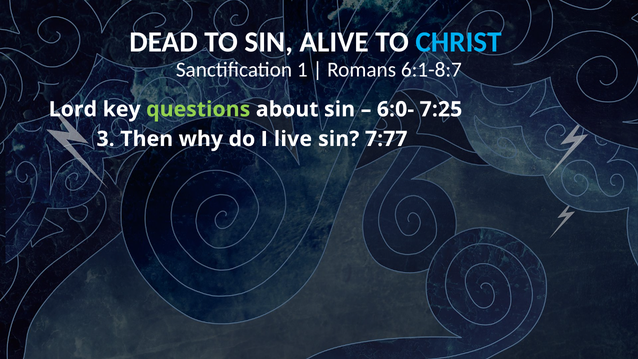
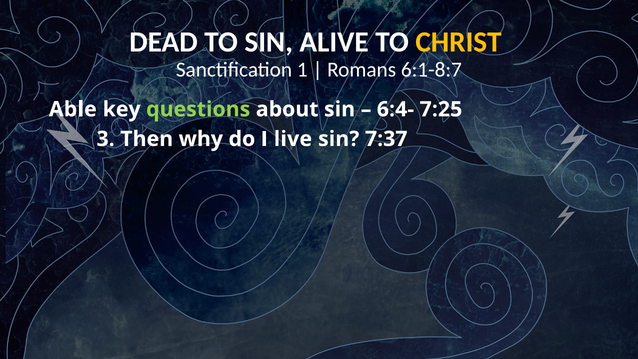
CHRIST colour: light blue -> yellow
Lord: Lord -> Able
6:0-: 6:0- -> 6:4-
7:77: 7:77 -> 7:37
